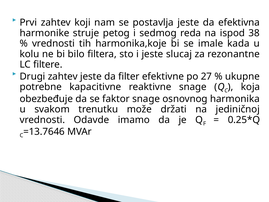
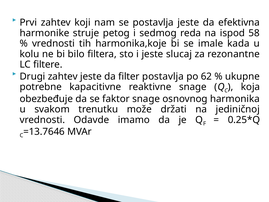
38: 38 -> 58
filter efektivne: efektivne -> postavlja
27: 27 -> 62
